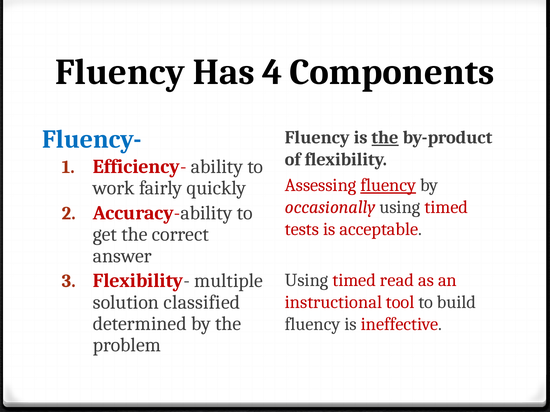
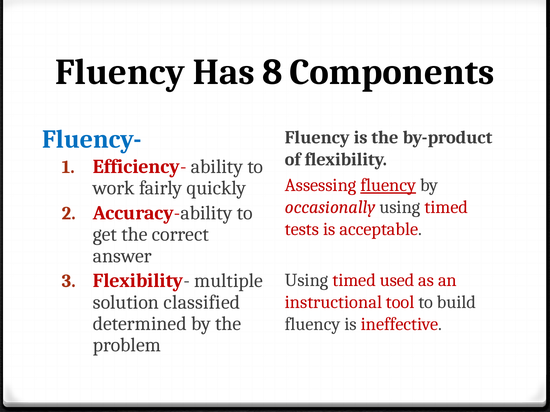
4: 4 -> 8
the at (385, 138) underline: present -> none
read: read -> used
